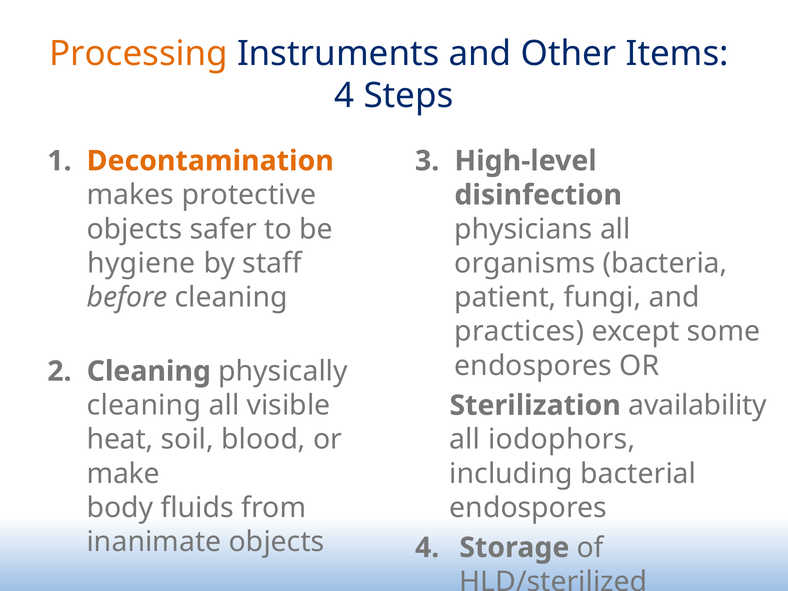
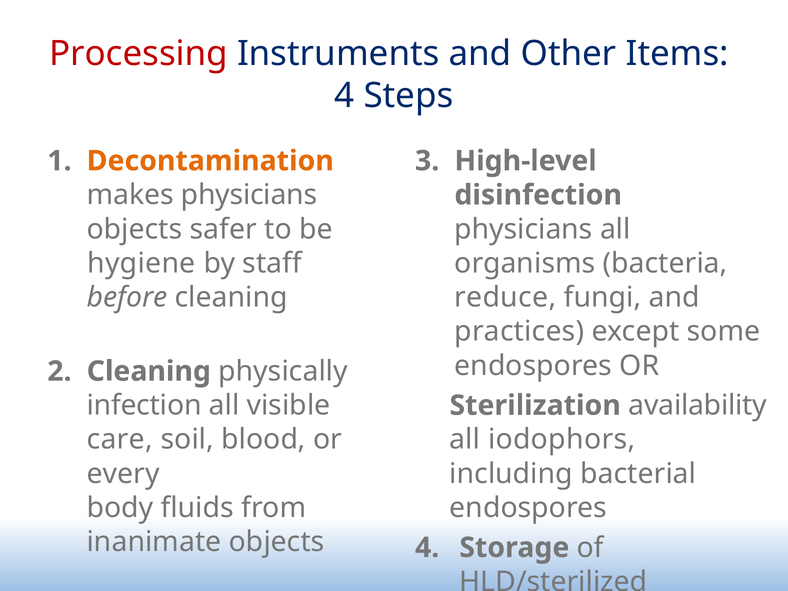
Processing colour: orange -> red
makes protective: protective -> physicians
patient: patient -> reduce
cleaning at (144, 405): cleaning -> infection
heat: heat -> care
make: make -> every
